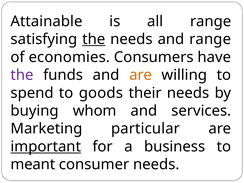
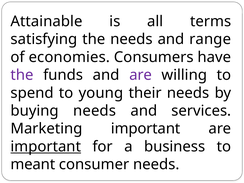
all range: range -> terms
the at (94, 39) underline: present -> none
are at (141, 75) colour: orange -> purple
goods: goods -> young
buying whom: whom -> needs
Marketing particular: particular -> important
